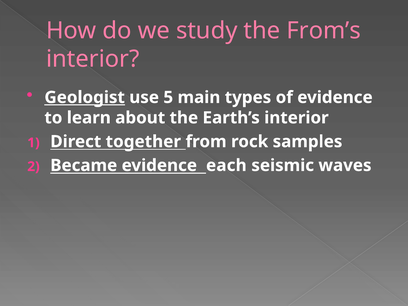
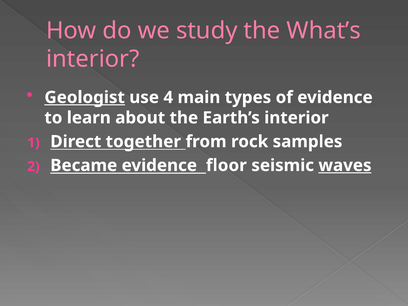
From’s: From’s -> What’s
5: 5 -> 4
each: each -> floor
waves underline: none -> present
